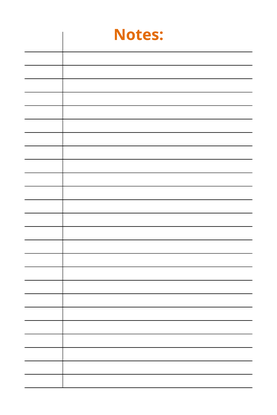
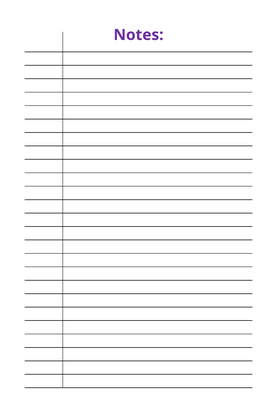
Notes colour: orange -> purple
